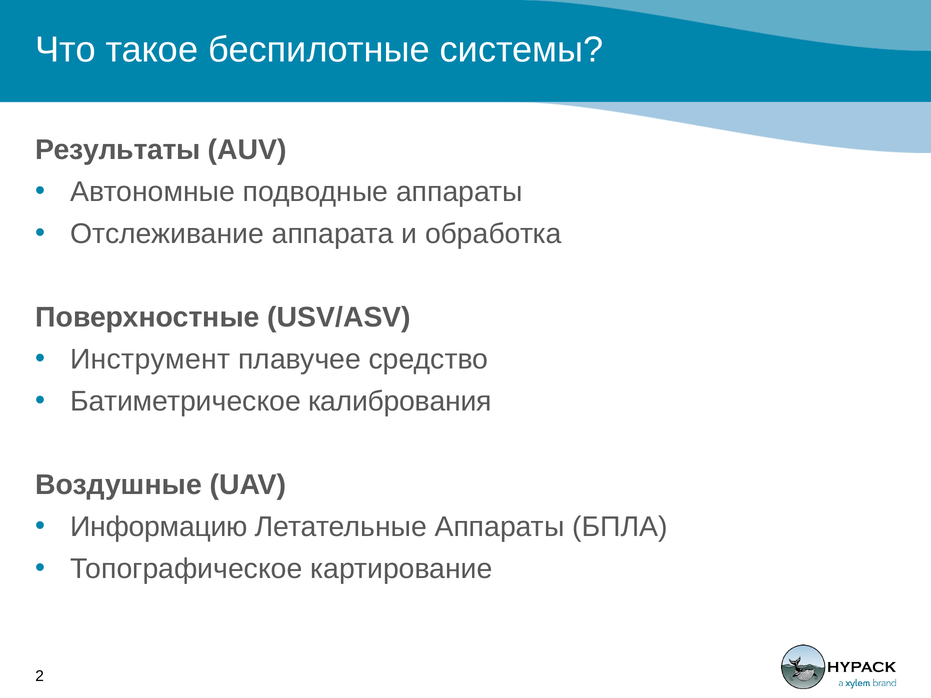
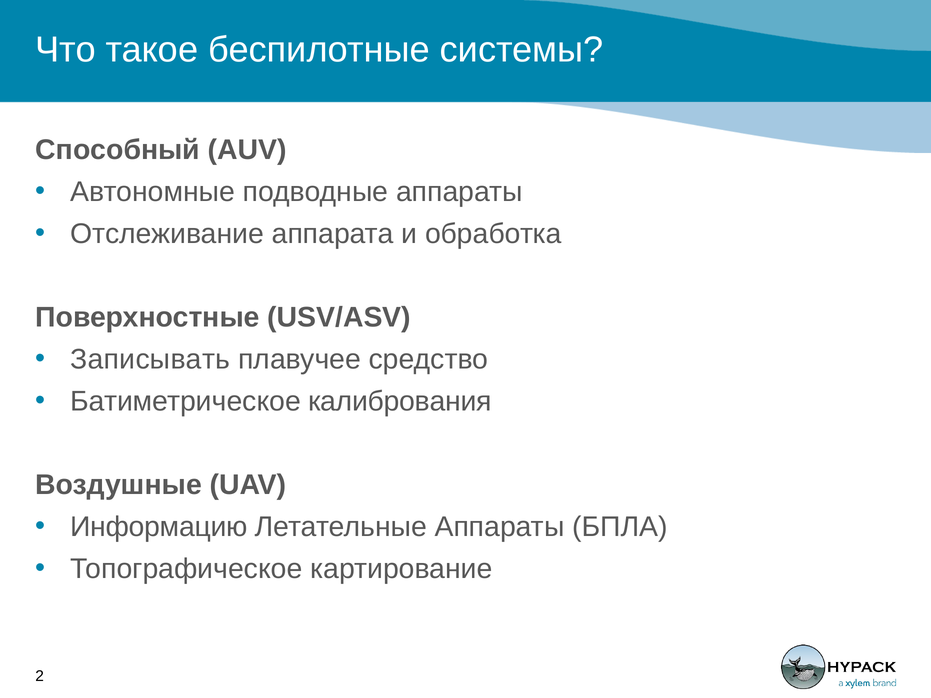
Результаты: Результаты -> Способный
Инструмент: Инструмент -> Записывать
